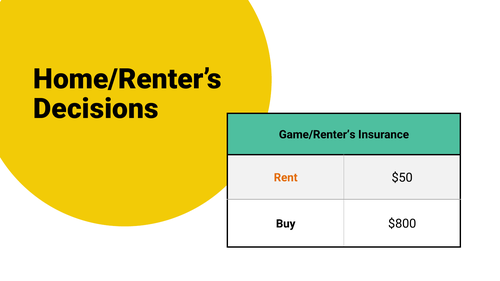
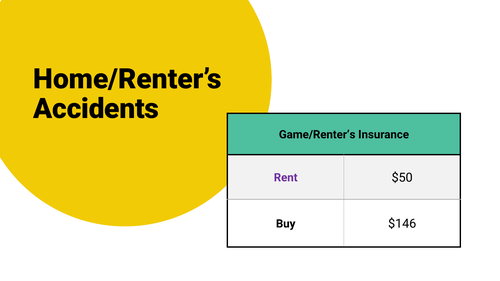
Decisions: Decisions -> Accidents
Rent colour: orange -> purple
$800: $800 -> $146
